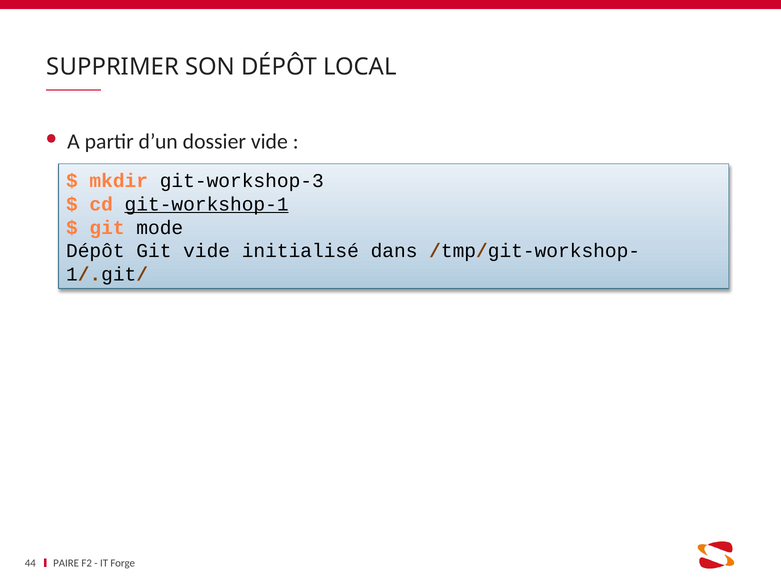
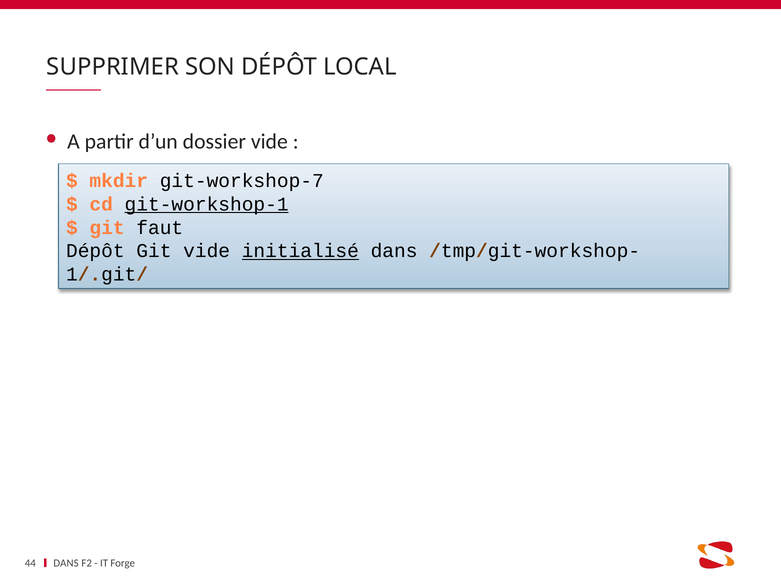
git-workshop-3: git-workshop-3 -> git-workshop-7
mode: mode -> faut
initialisé underline: none -> present
PAIRE at (66, 563): PAIRE -> DANS
